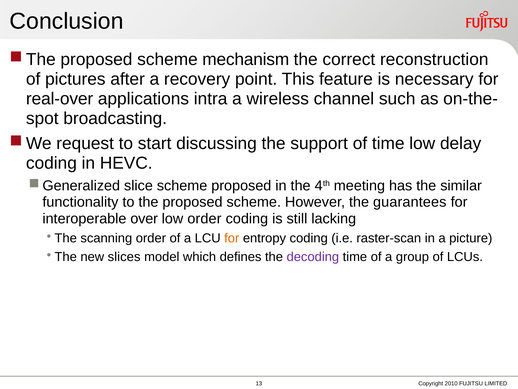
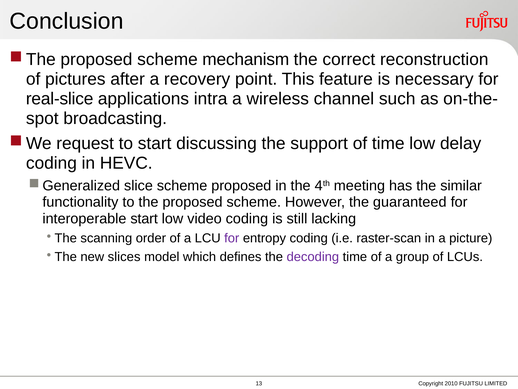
real-over: real-over -> real-slice
guarantees: guarantees -> guaranteed
interoperable over: over -> start
low order: order -> video
for at (232, 238) colour: orange -> purple
